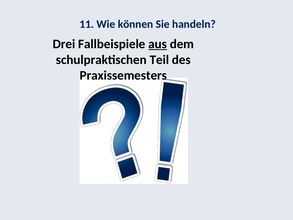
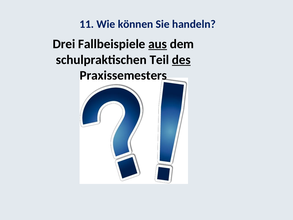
des underline: none -> present
